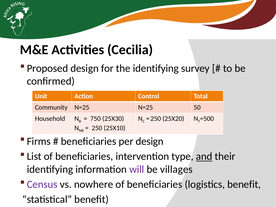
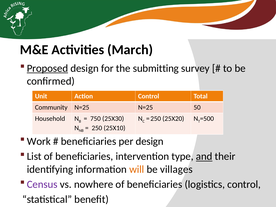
Cecilia: Cecilia -> March
Proposed underline: none -> present
the identifying: identifying -> submitting
Firms: Firms -> Work
will colour: purple -> orange
logistics benefit: benefit -> control
